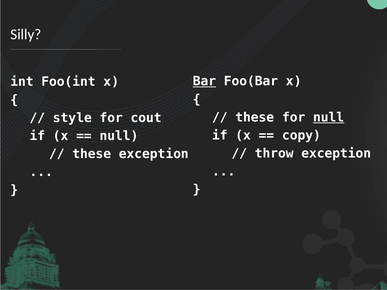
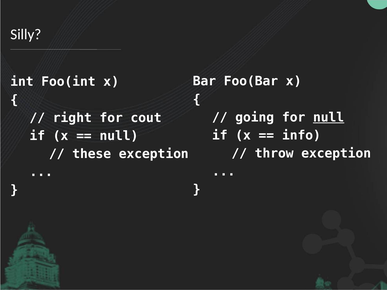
Bar underline: present -> none
these at (255, 117): these -> going
style: style -> right
copy: copy -> info
